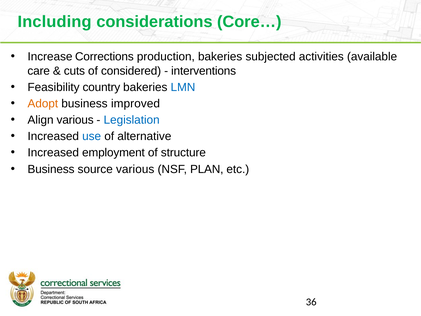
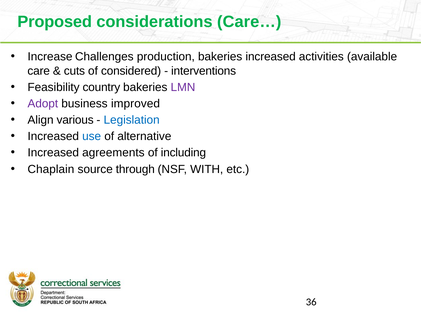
Including: Including -> Proposed
Core…: Core… -> Care…
Corrections: Corrections -> Challenges
bakeries subjected: subjected -> increased
LMN colour: blue -> purple
Adopt colour: orange -> purple
employment: employment -> agreements
structure: structure -> including
Business at (51, 169): Business -> Chaplain
source various: various -> through
PLAN: PLAN -> WITH
